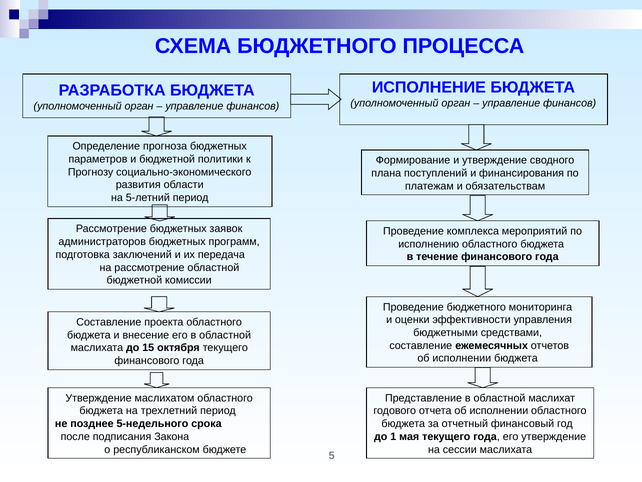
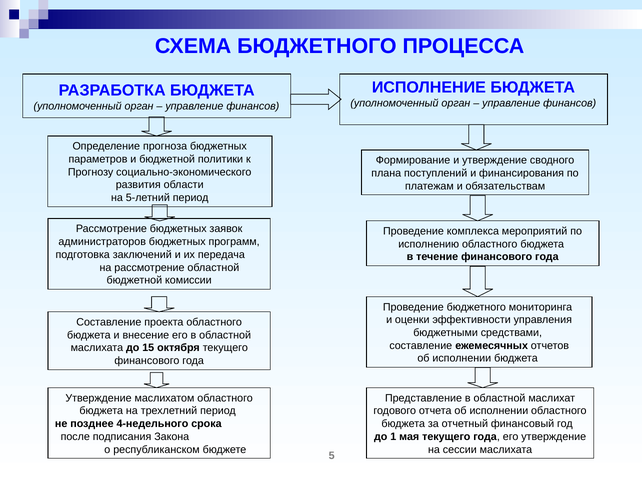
5-недельного: 5-недельного -> 4-недельного
